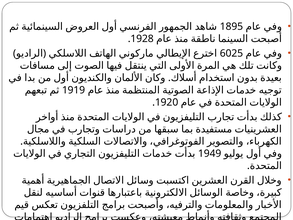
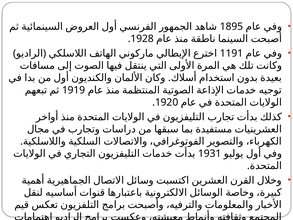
6025: 6025 -> 1191
1949: 1949 -> 1931
